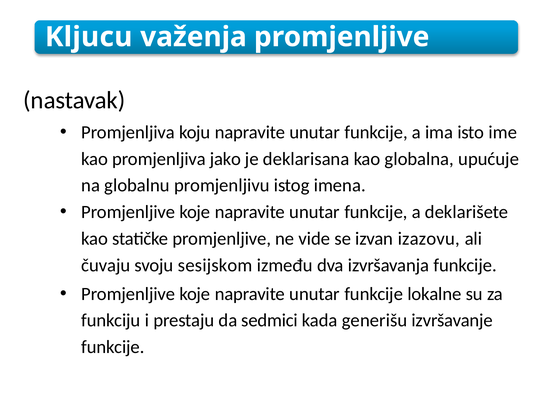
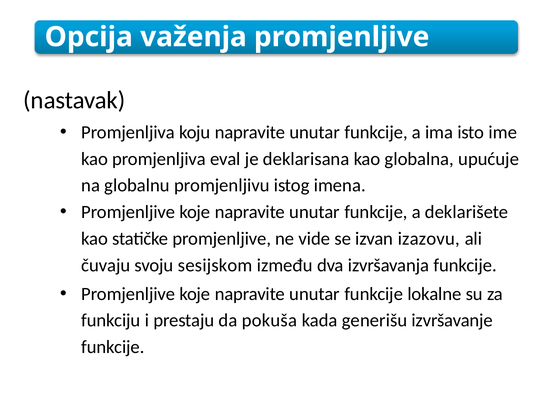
Kljucu: Kljucu -> Opcija
jako: jako -> eval
sedmici: sedmici -> pokuša
